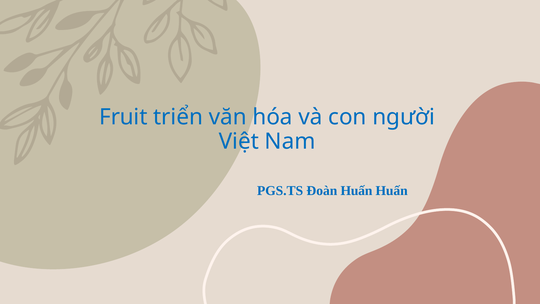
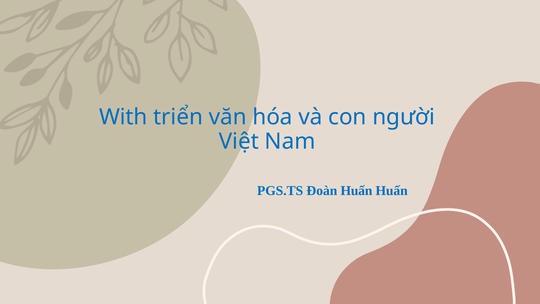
Fruit: Fruit -> With
